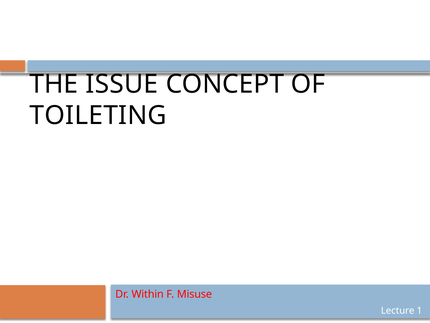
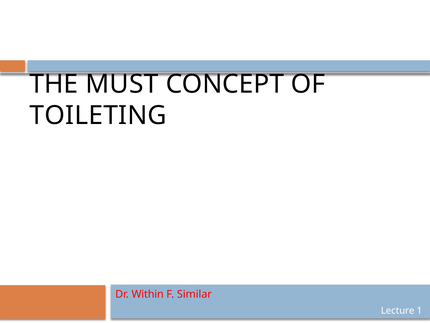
ISSUE: ISSUE -> MUST
Misuse: Misuse -> Similar
